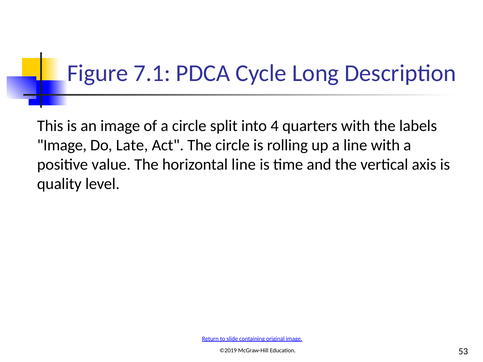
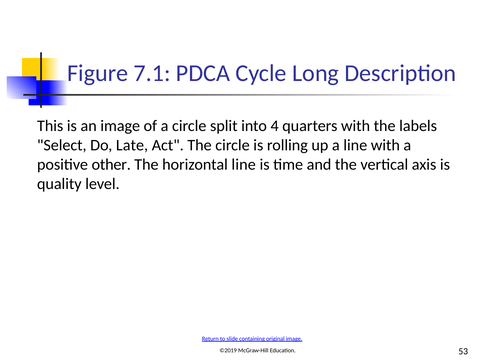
Image at (62, 145): Image -> Select
value: value -> other
